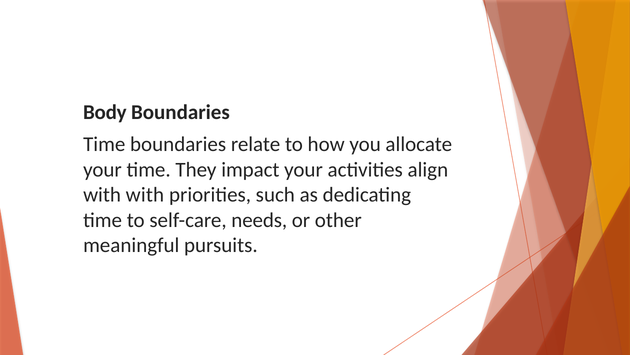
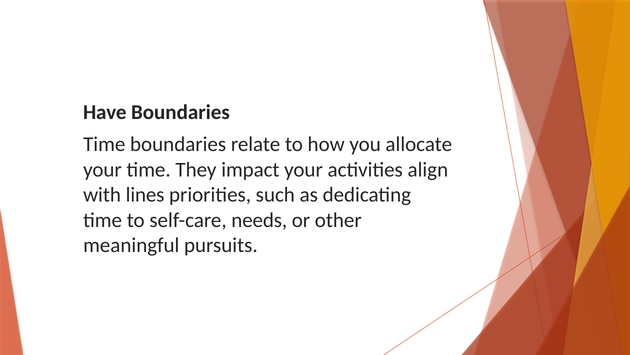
Body: Body -> Have
with with: with -> lines
